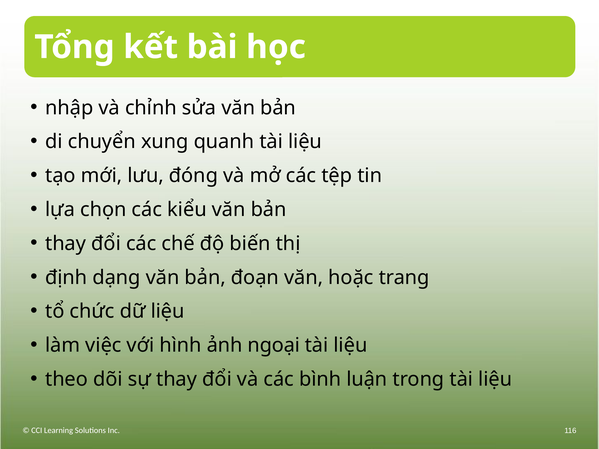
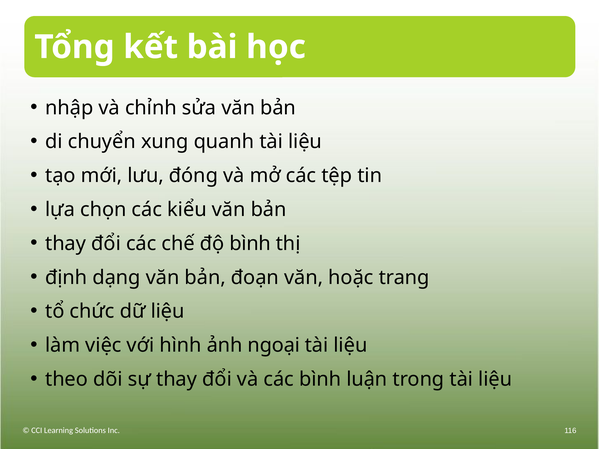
độ biến: biến -> bình
